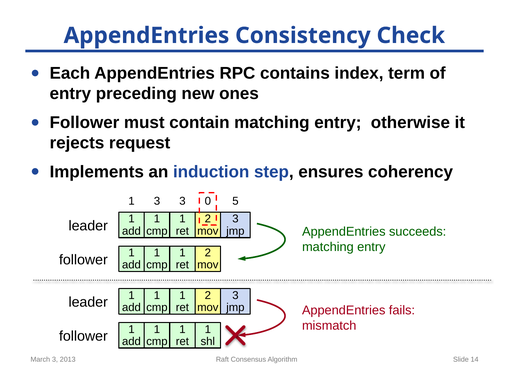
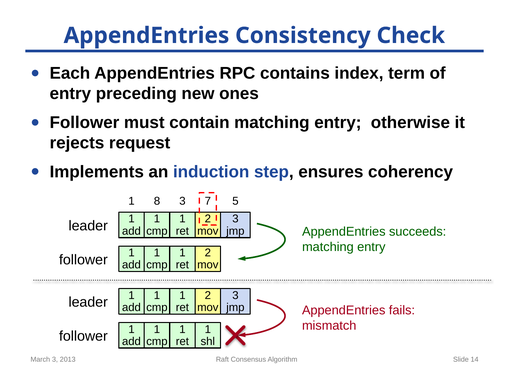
1 3: 3 -> 8
0: 0 -> 7
